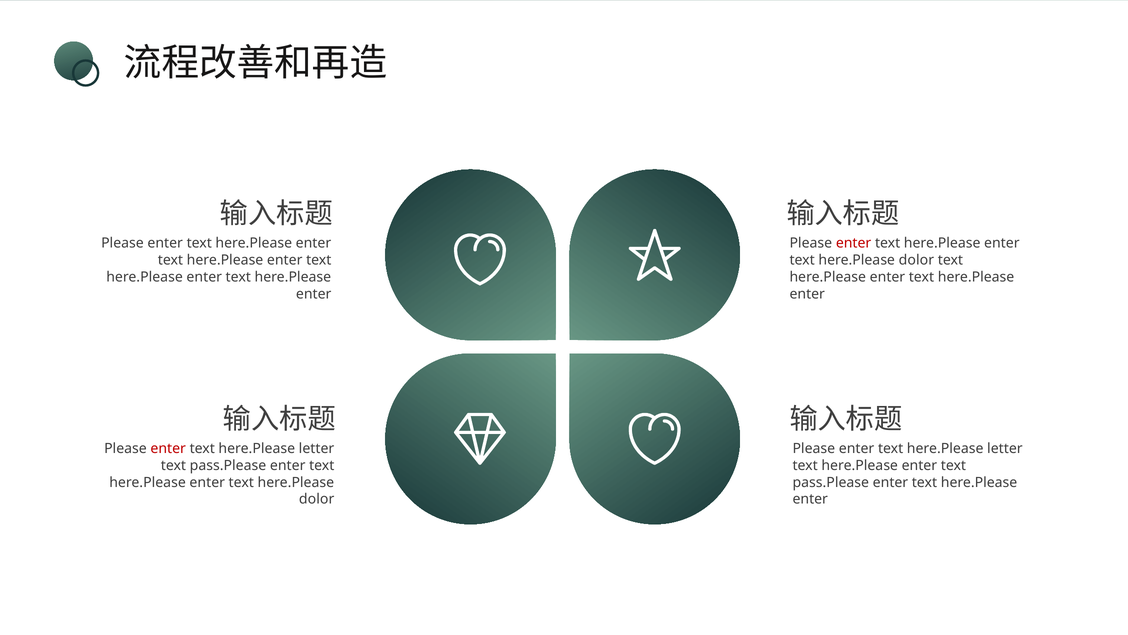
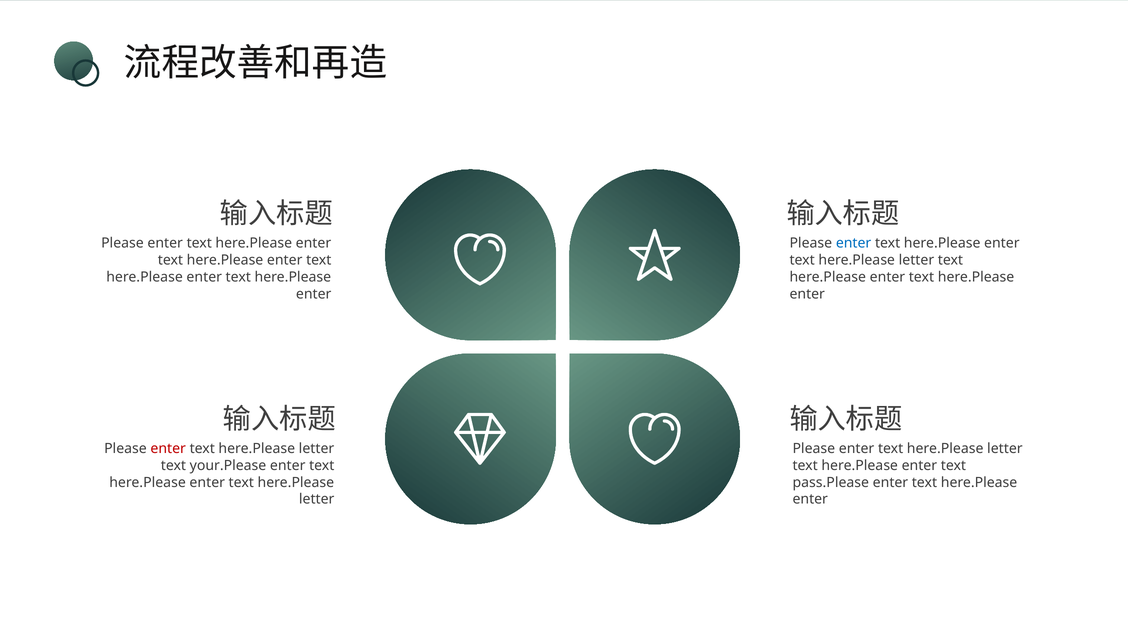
enter at (854, 243) colour: red -> blue
dolor at (916, 260): dolor -> letter
pass.Please at (228, 465): pass.Please -> your.Please
dolor at (317, 499): dolor -> letter
